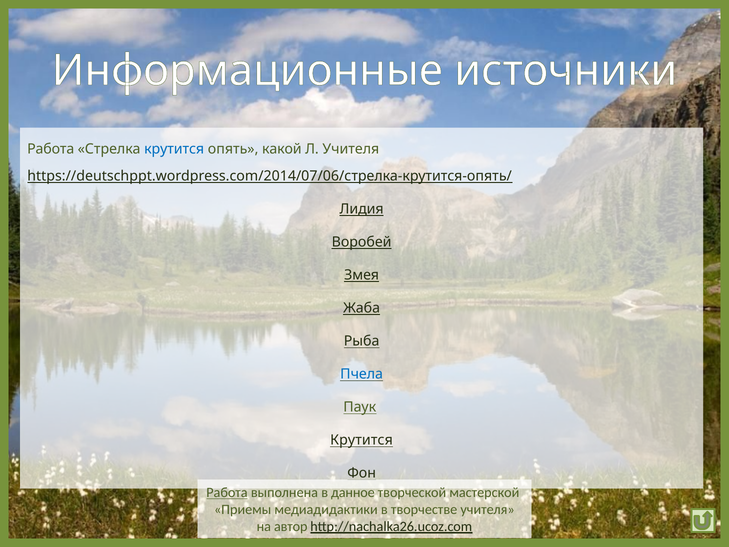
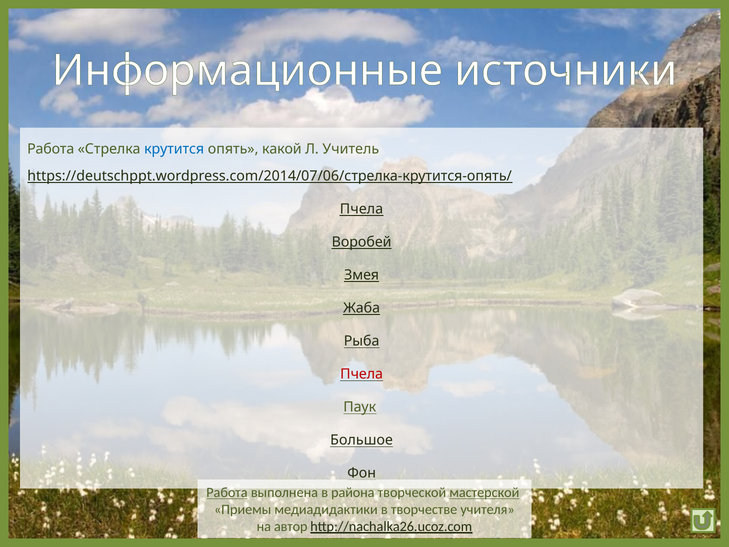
Л Учителя: Учителя -> Учитель
Лидия at (362, 209): Лидия -> Пчела
Пчела at (362, 374) colour: blue -> red
Крутится at (362, 440): Крутится -> Большое
данное: данное -> района
мастерской underline: none -> present
